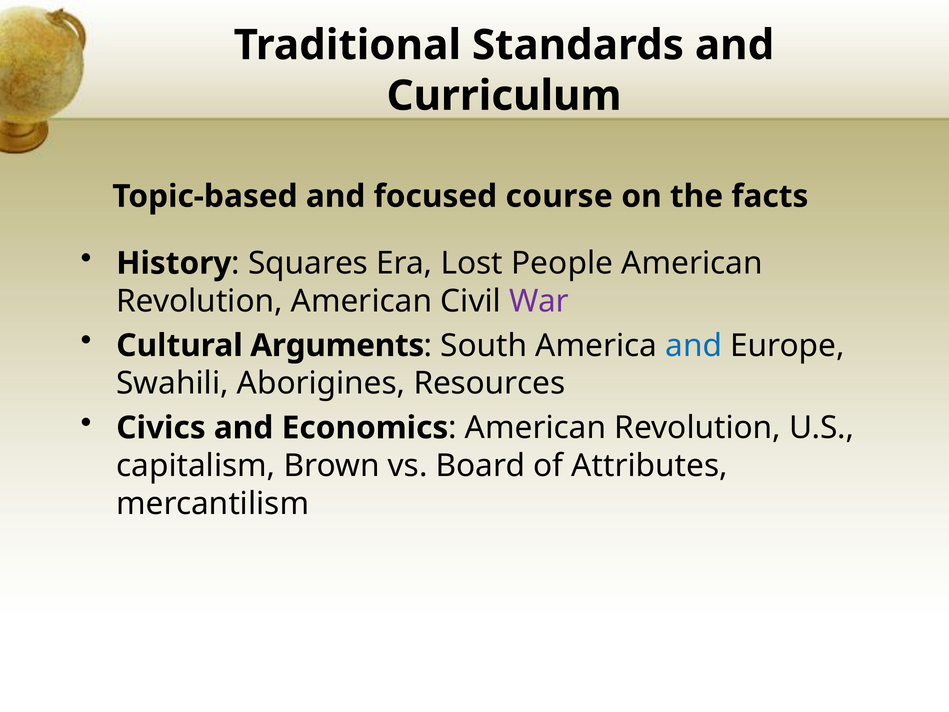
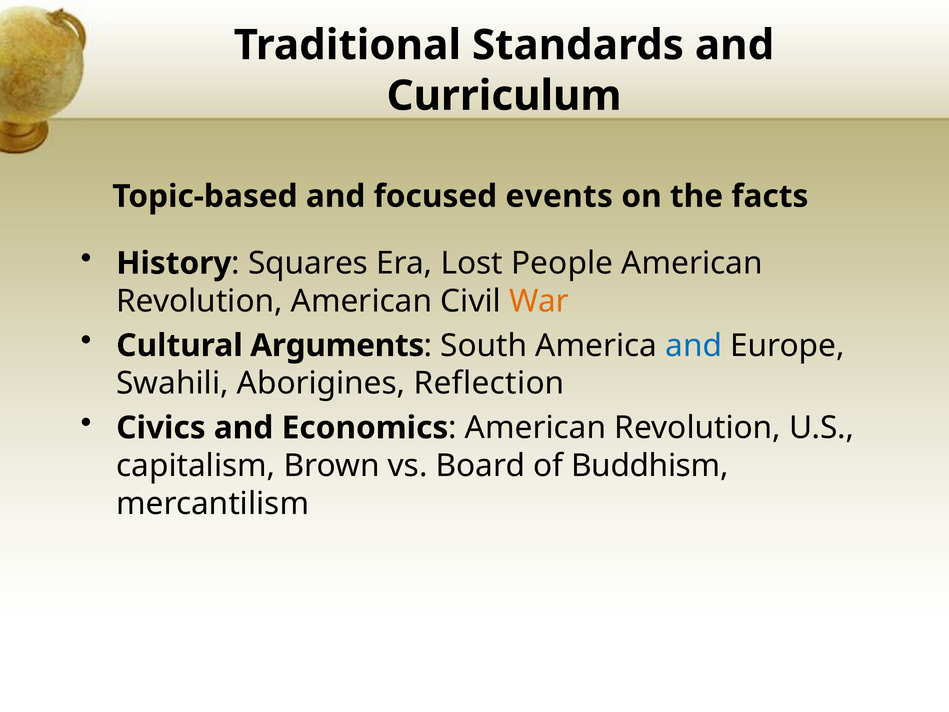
course: course -> events
War colour: purple -> orange
Resources: Resources -> Reflection
Attributes: Attributes -> Buddhism
